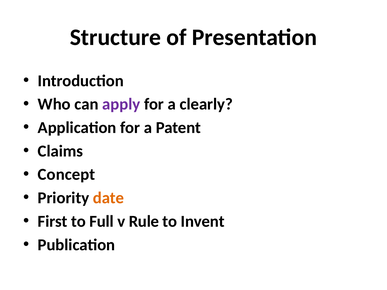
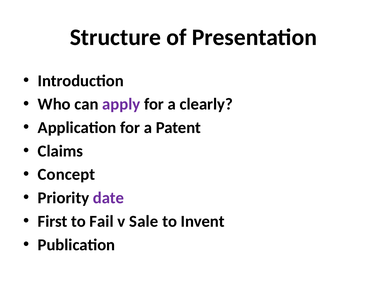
date colour: orange -> purple
Full: Full -> Fail
Rule: Rule -> Sale
